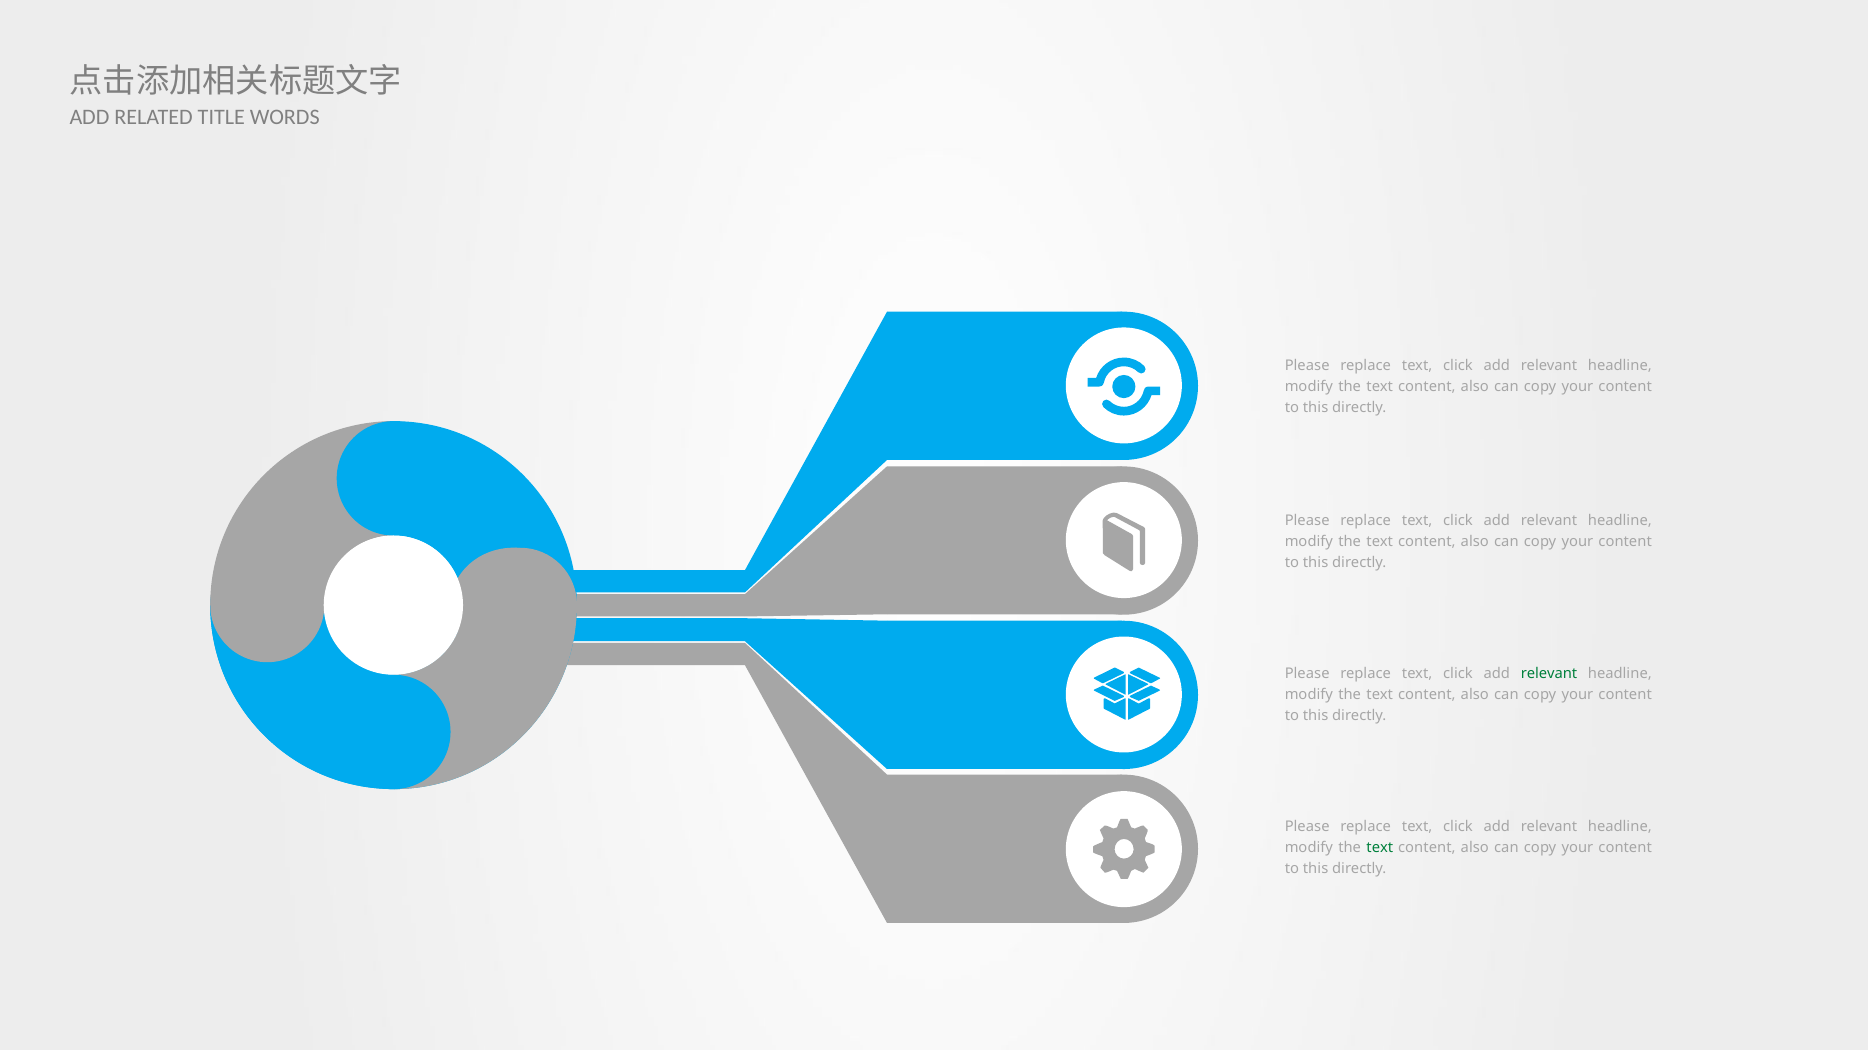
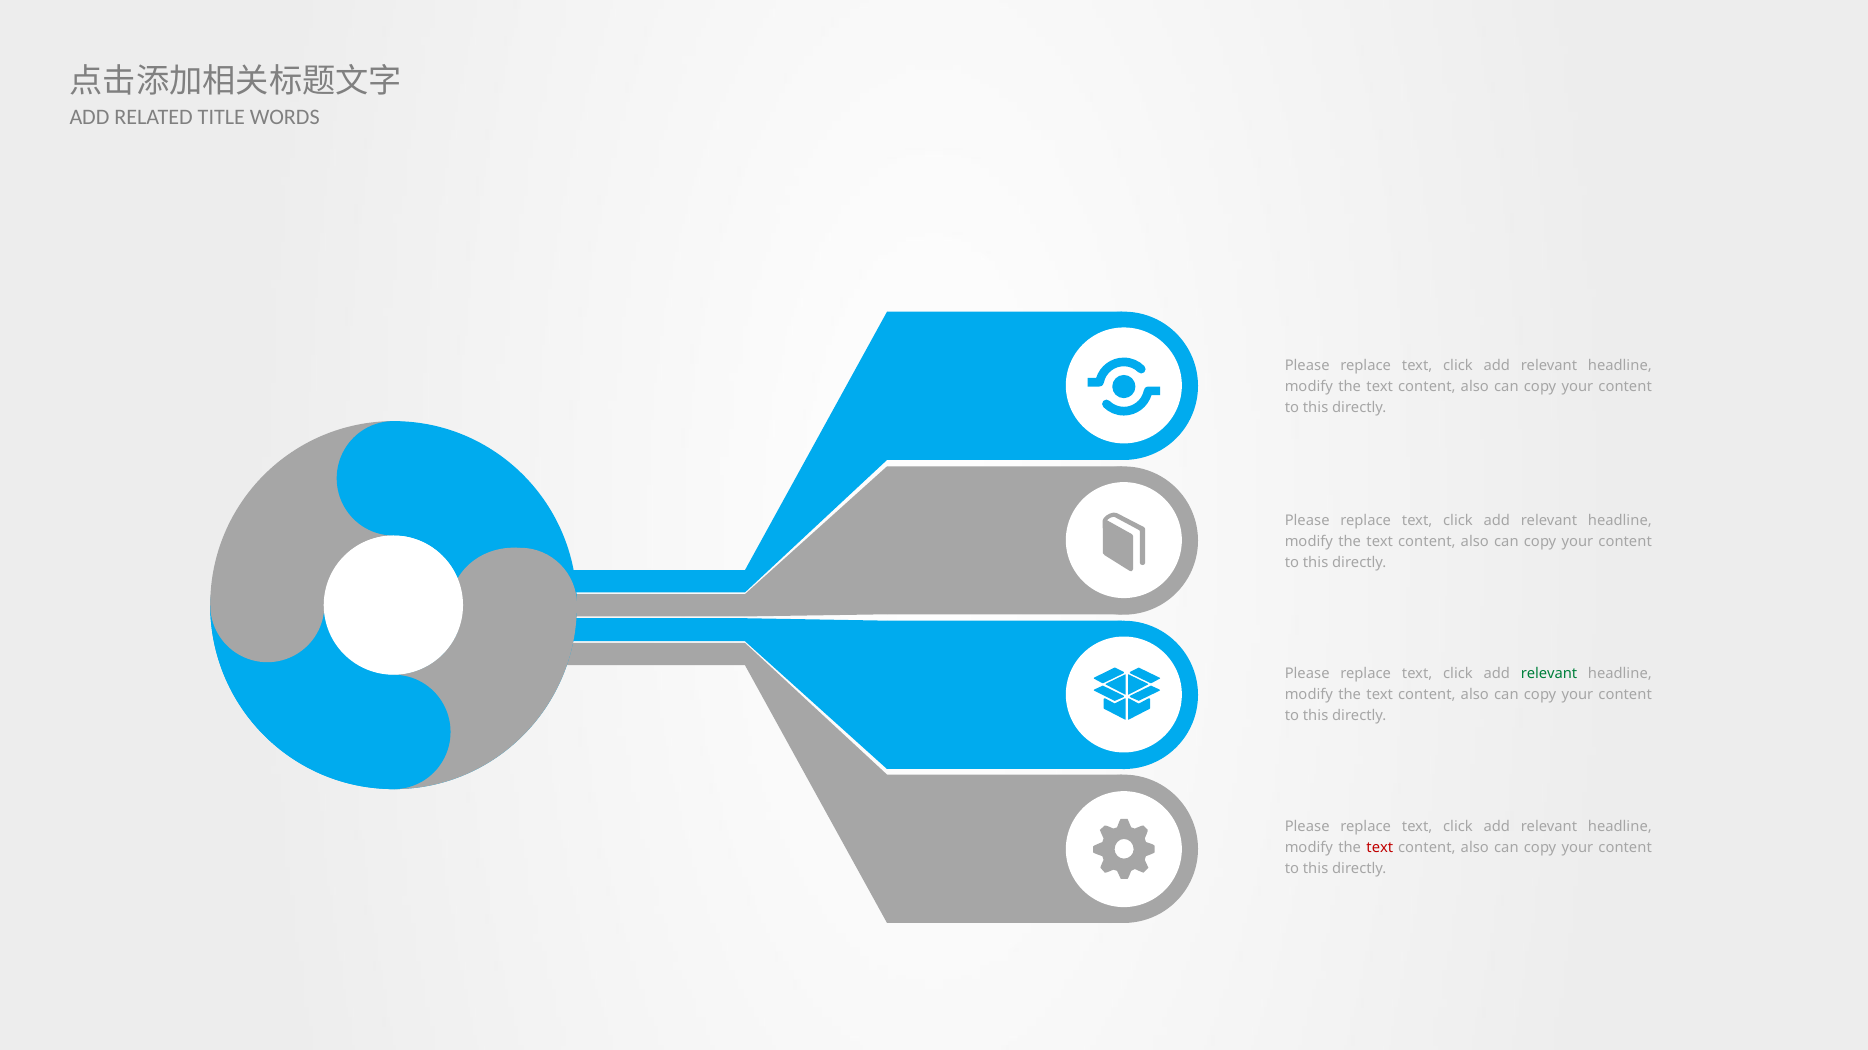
text at (1380, 848) colour: green -> red
